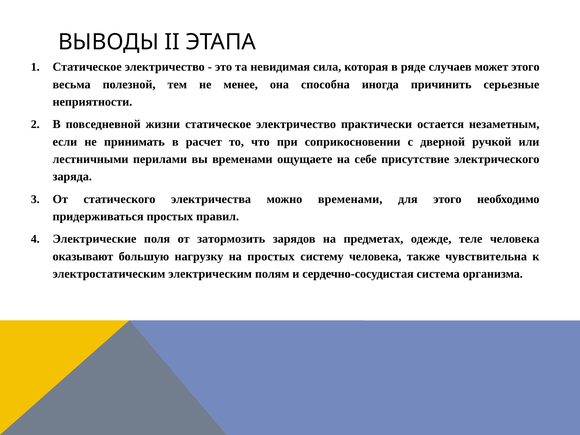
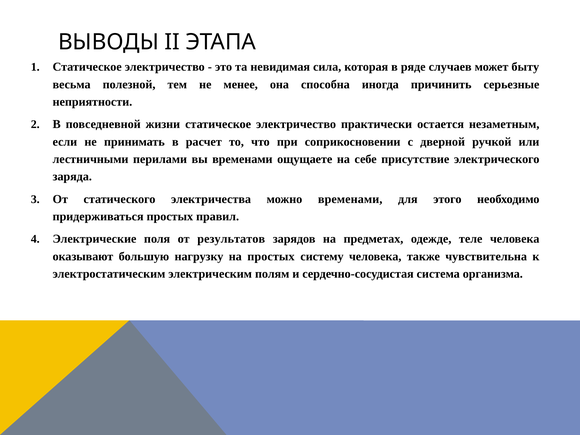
может этого: этого -> быту
затормозить: затормозить -> результатов
